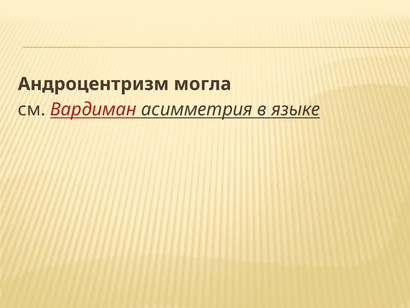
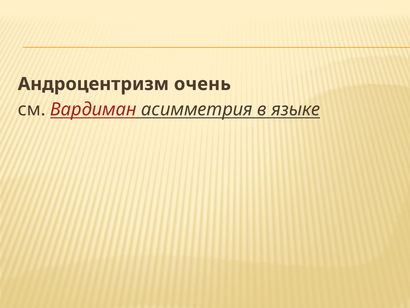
могла: могла -> очень
